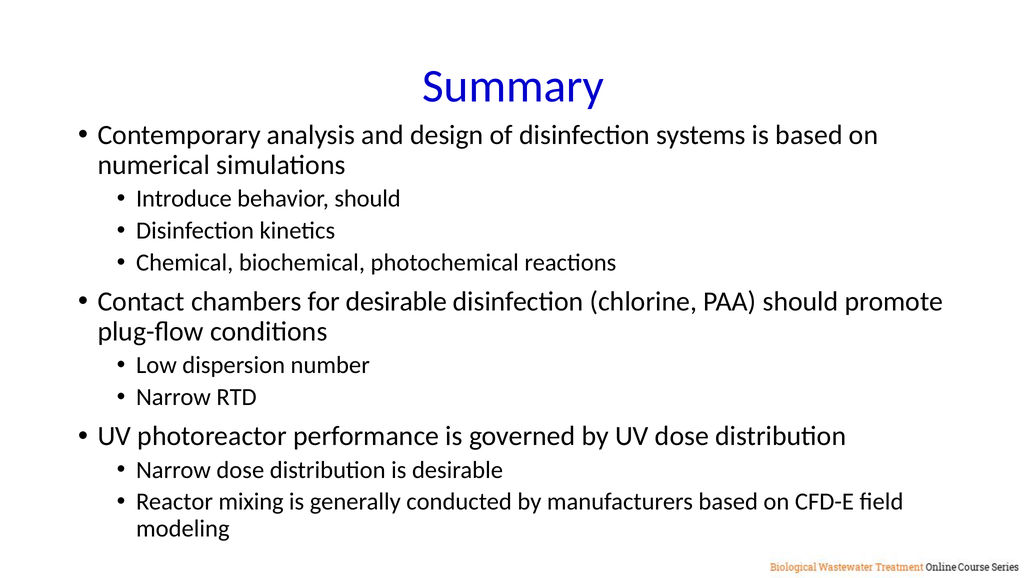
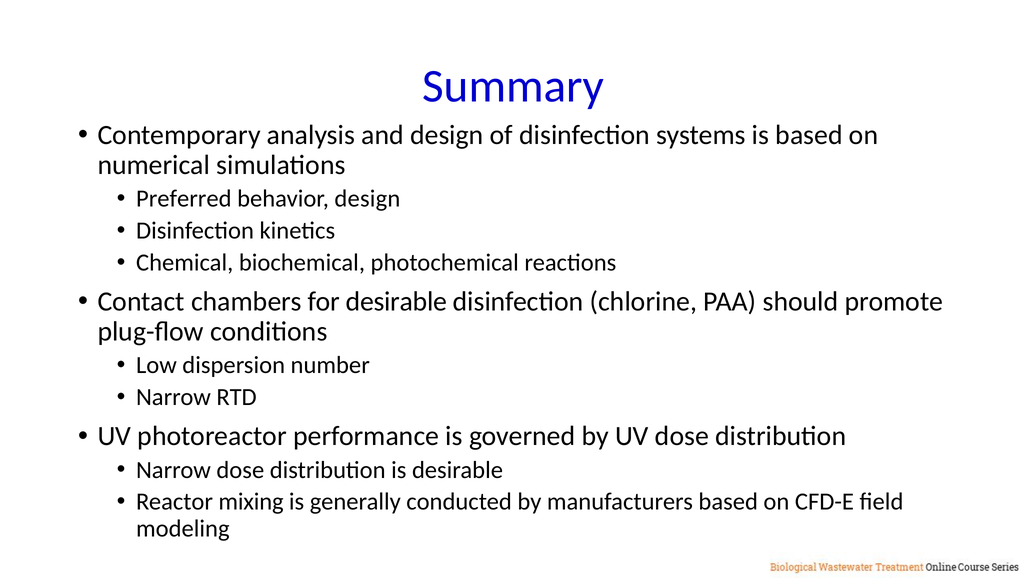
Introduce: Introduce -> Preferred
behavior should: should -> design
